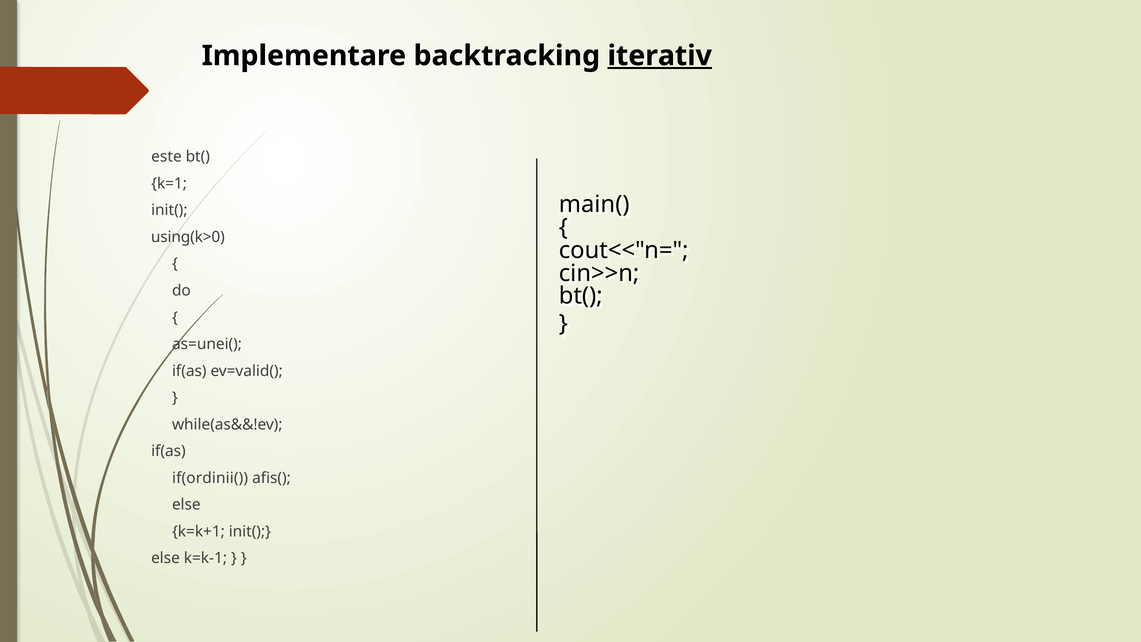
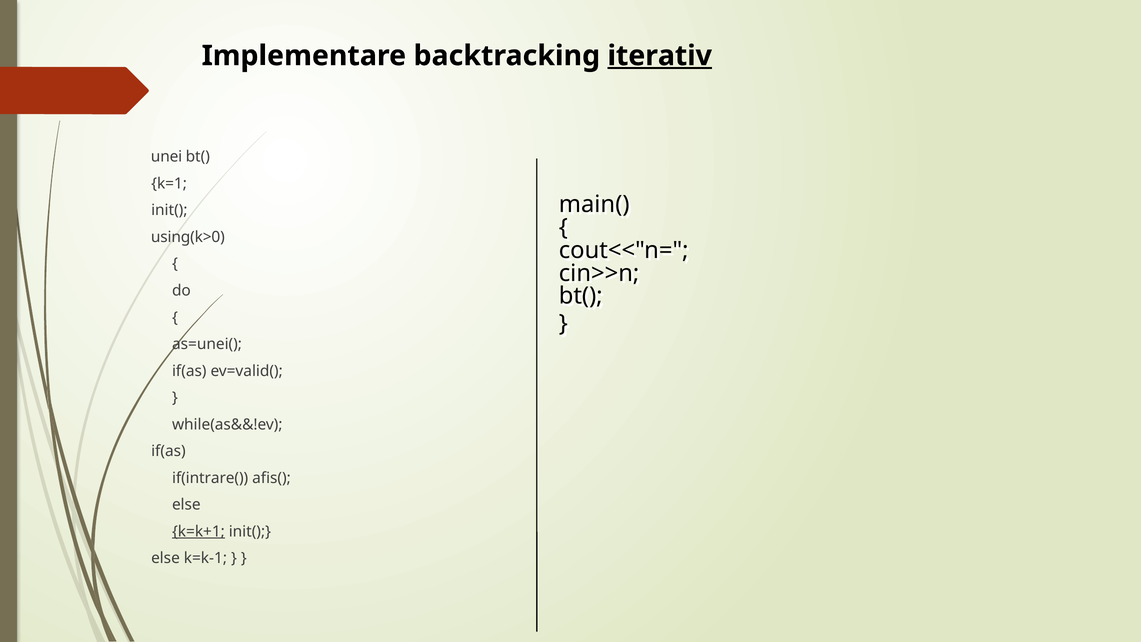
este: este -> unei
if(ordinii(: if(ordinii( -> if(intrare(
k=k+1 underline: none -> present
